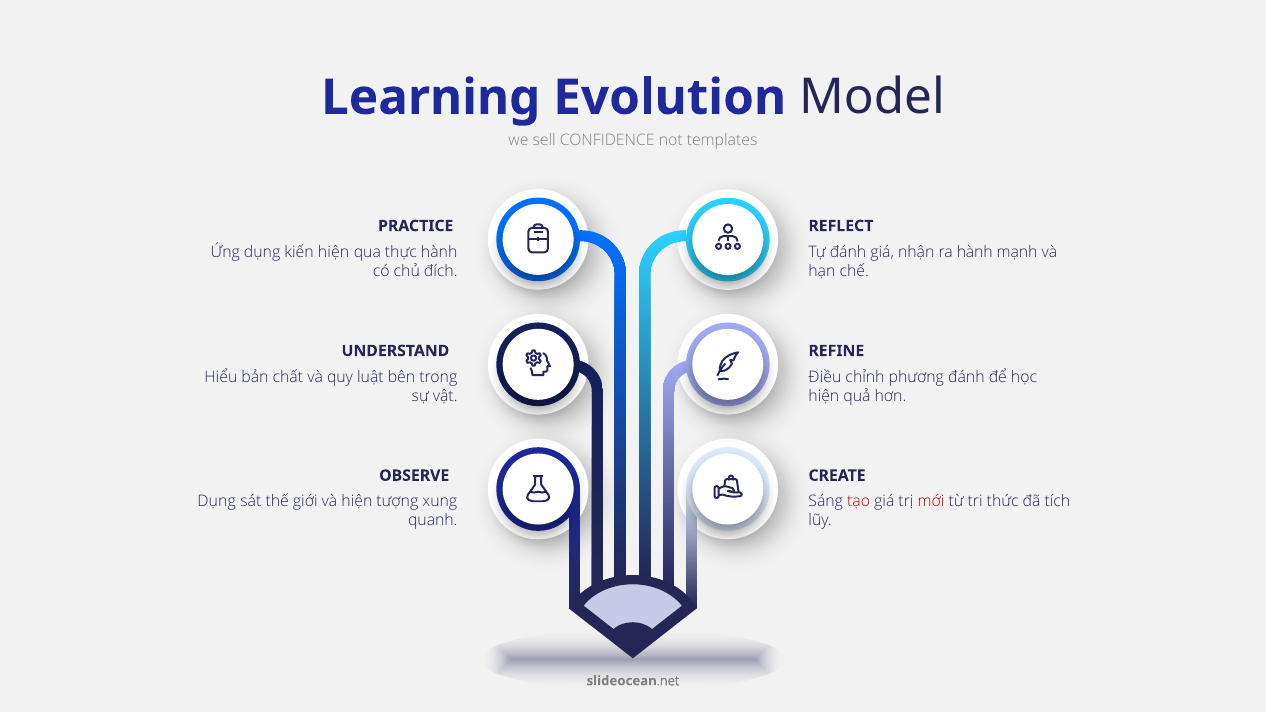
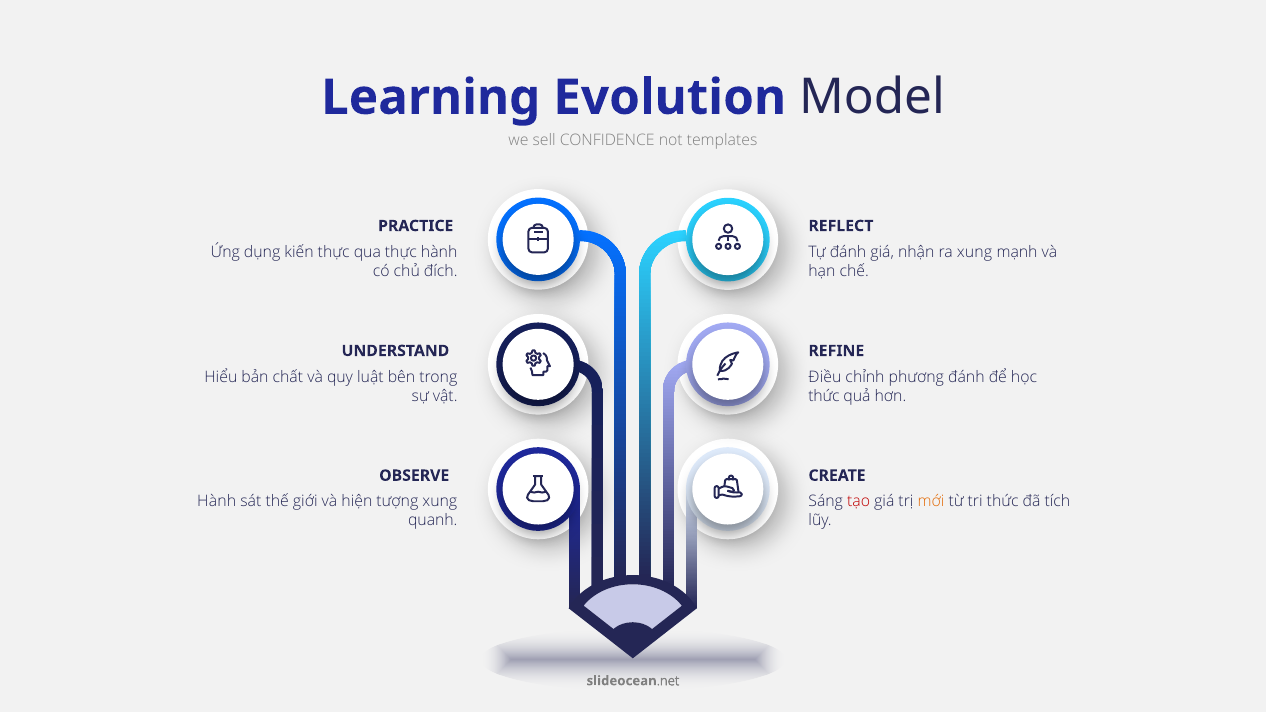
kiến hiện: hiện -> thực
ra hành: hành -> xung
hiện at (824, 396): hiện -> thức
Dụng at (217, 502): Dụng -> Hành
mới colour: red -> orange
